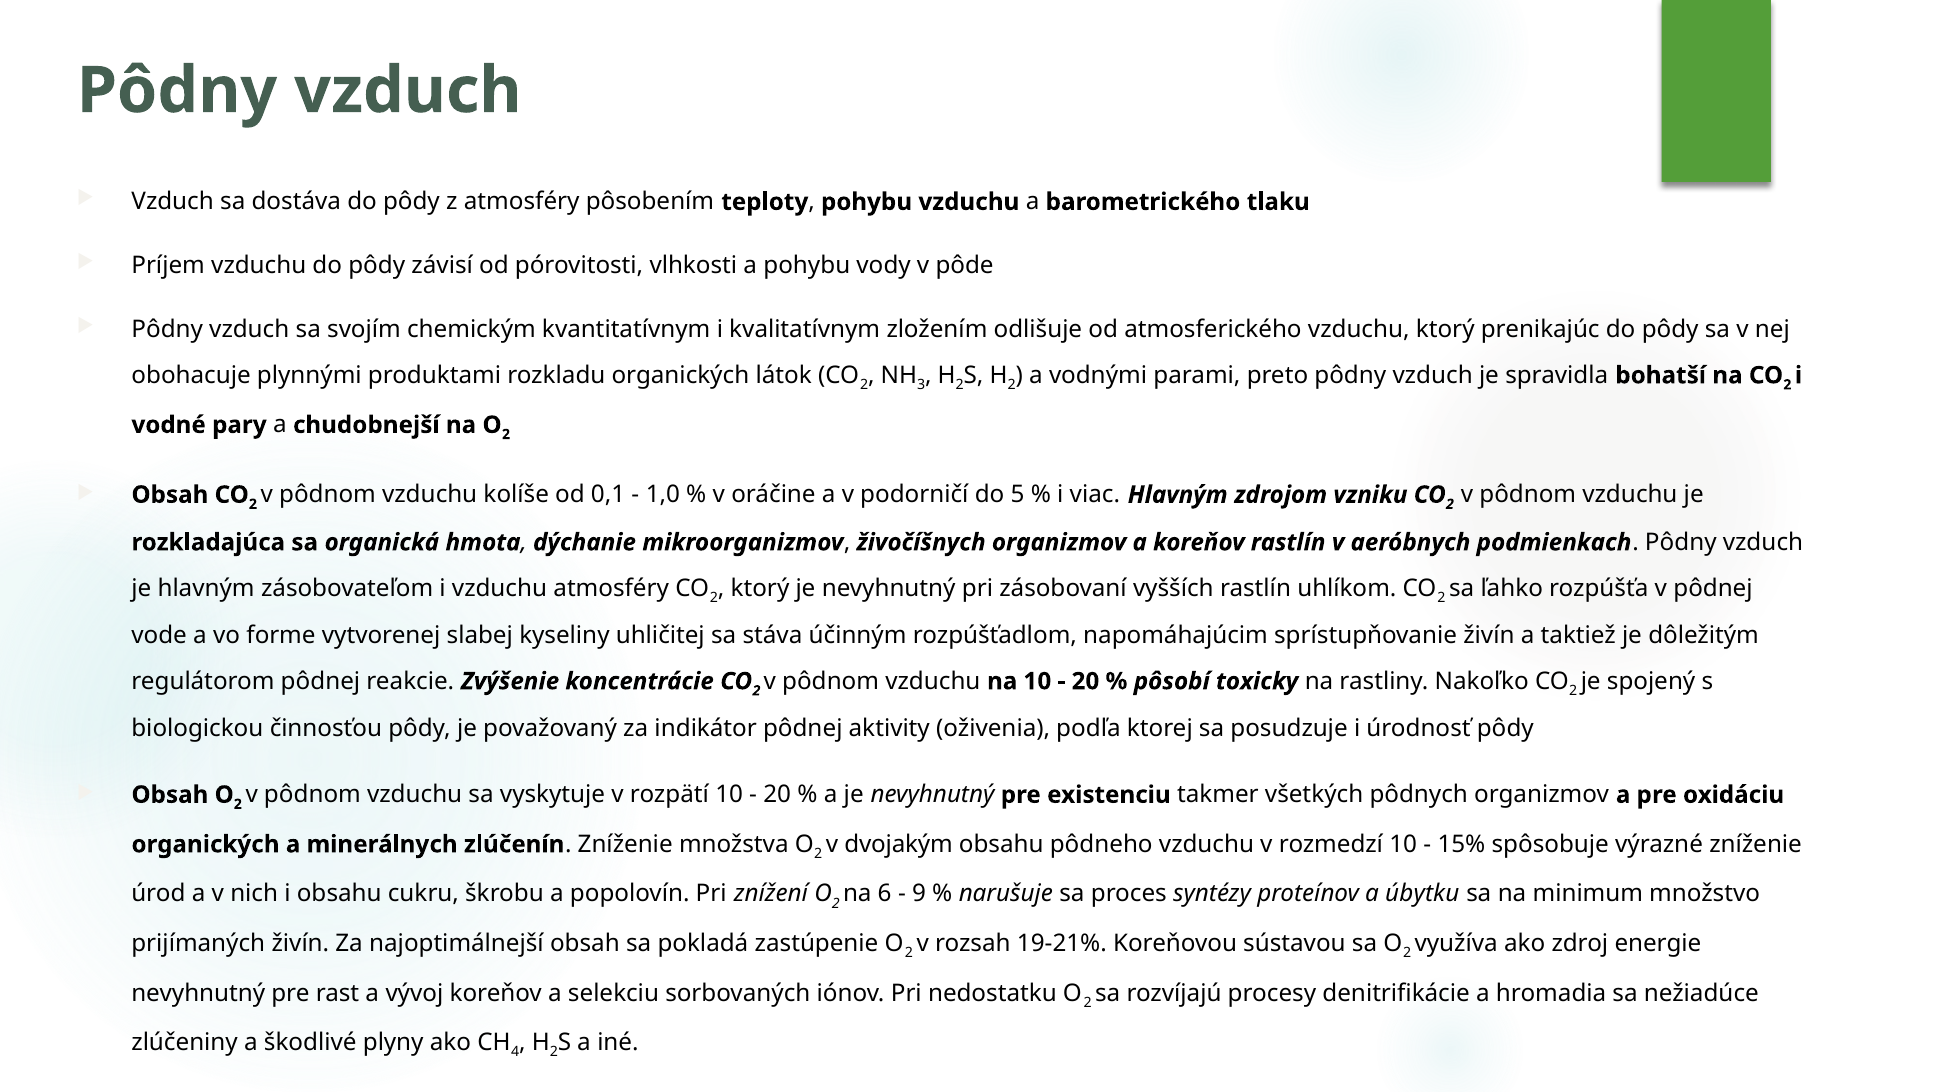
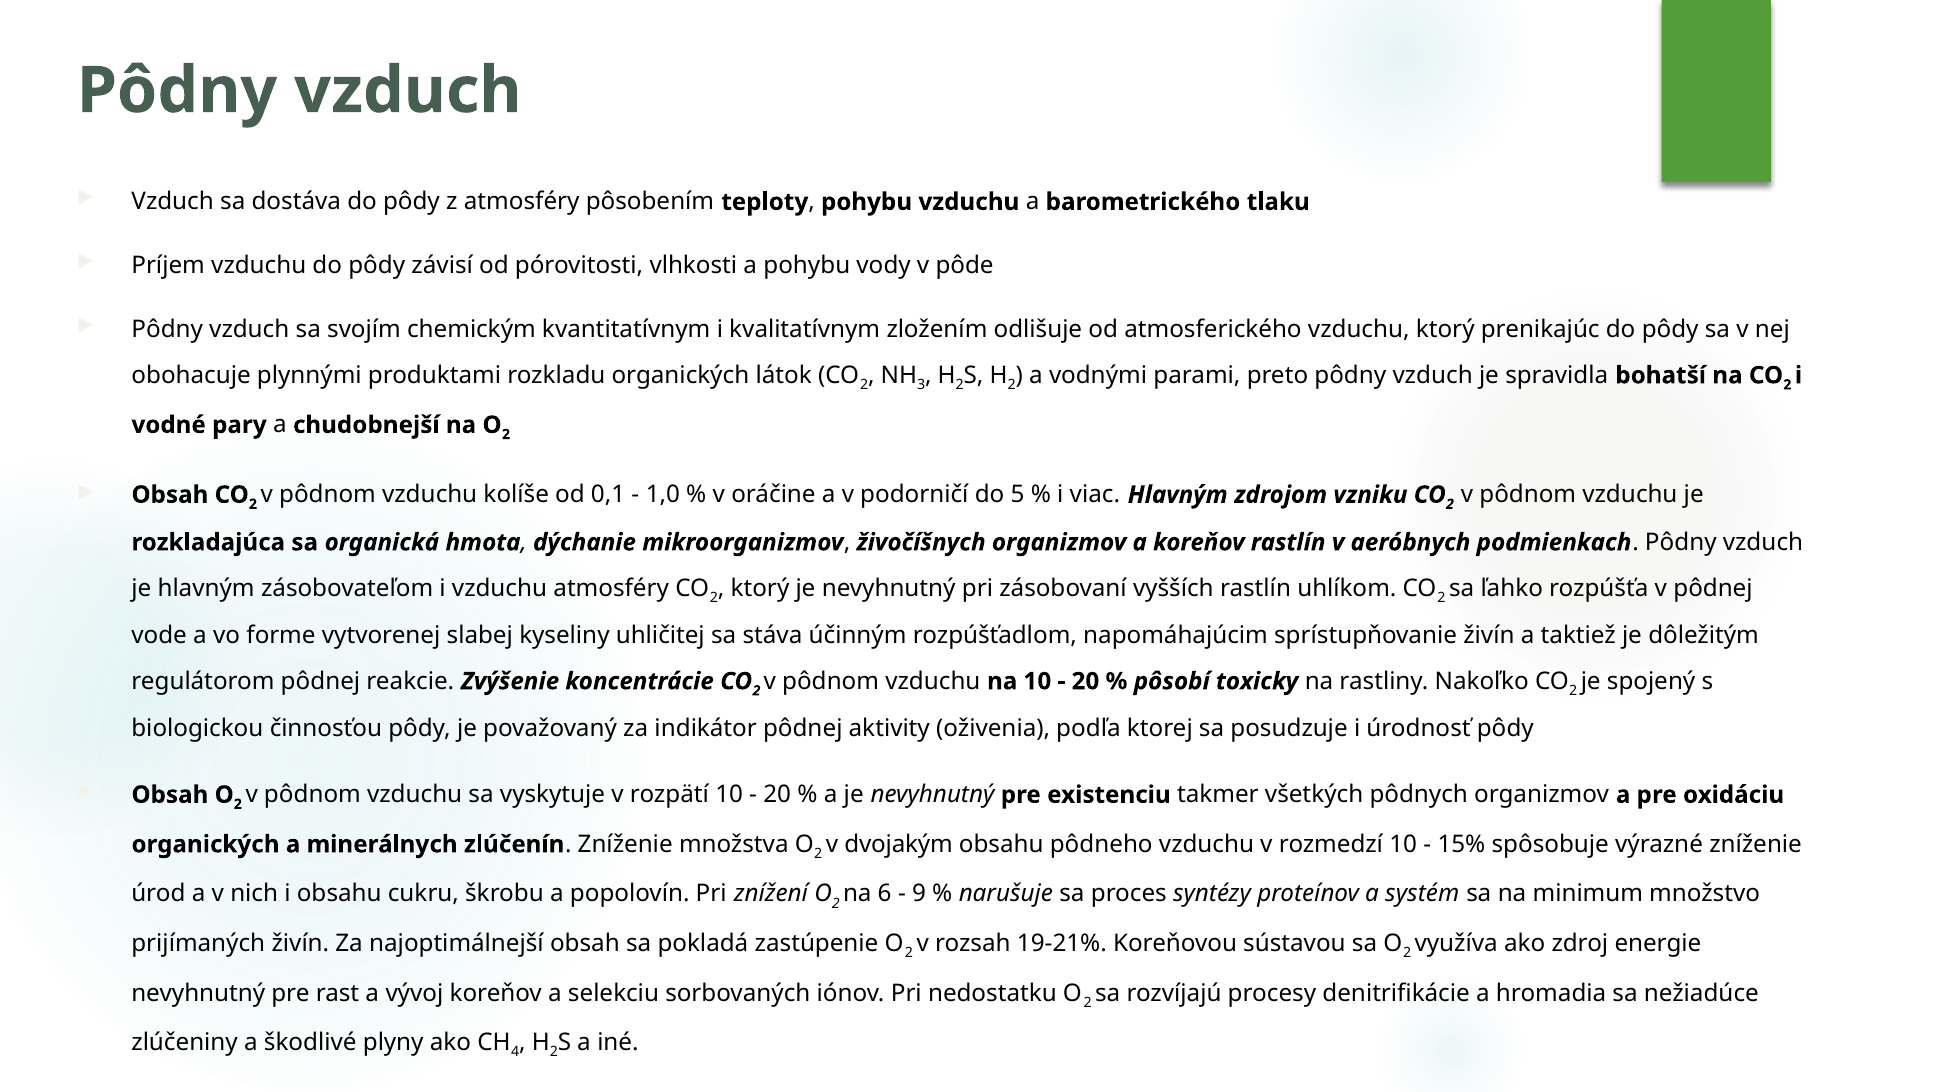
úbytku: úbytku -> systém
